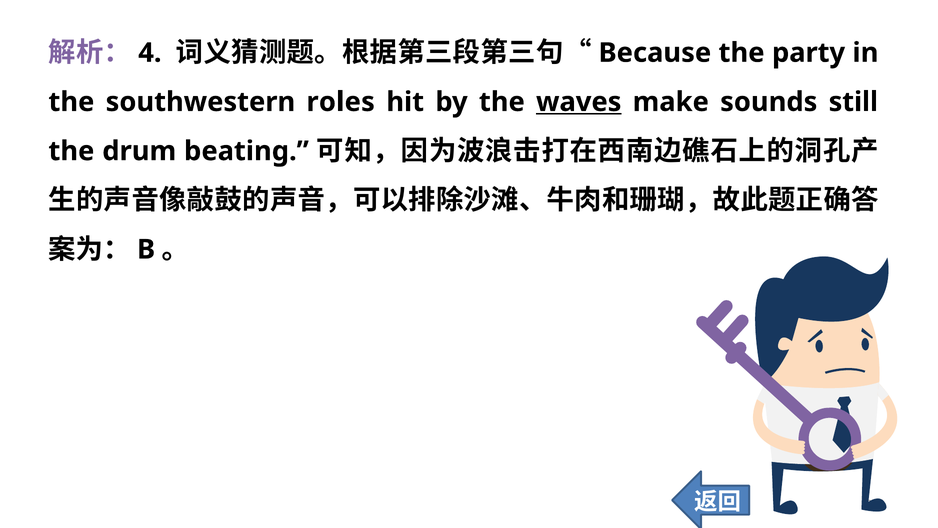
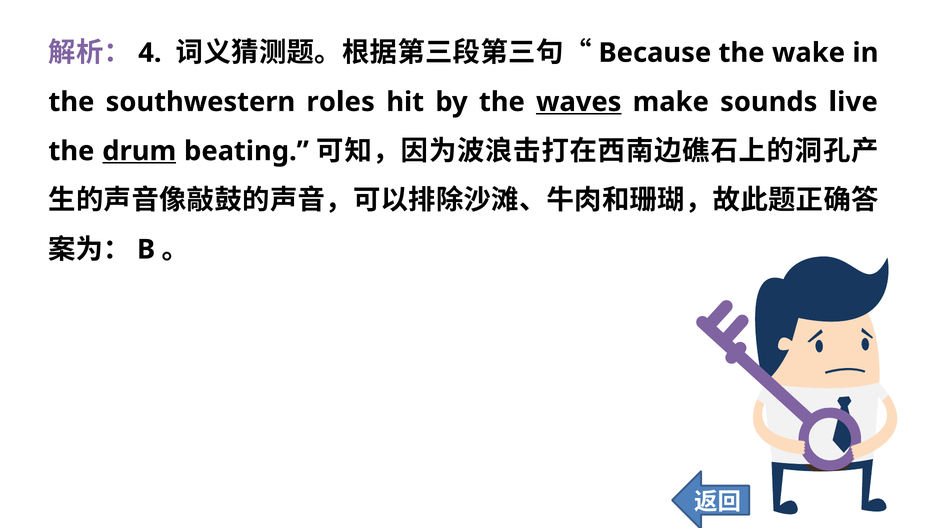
party: party -> wake
still: still -> live
drum underline: none -> present
